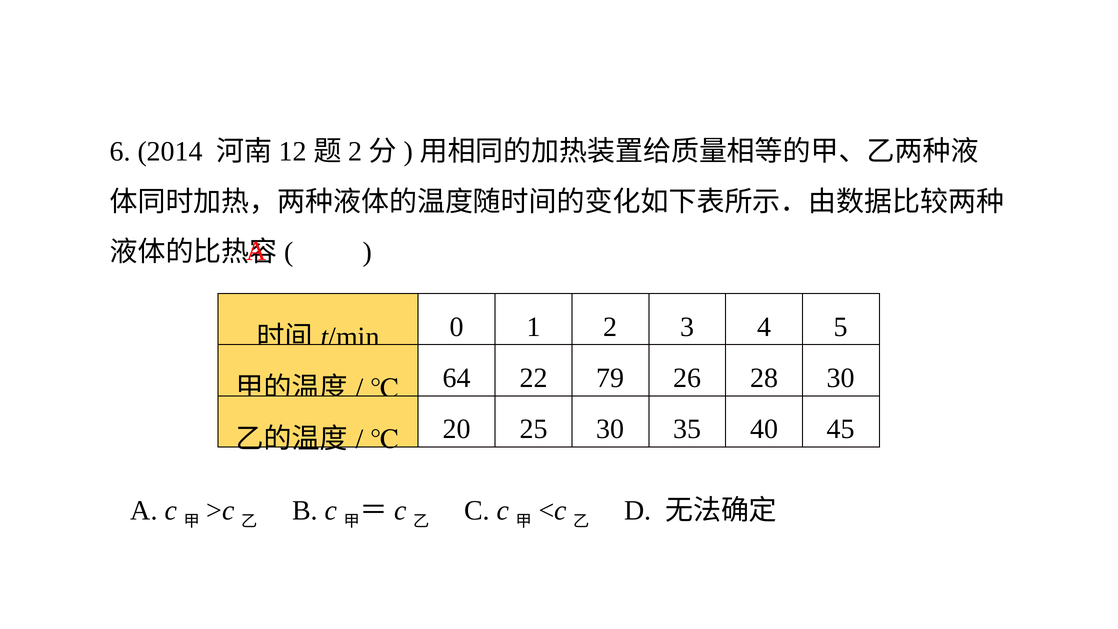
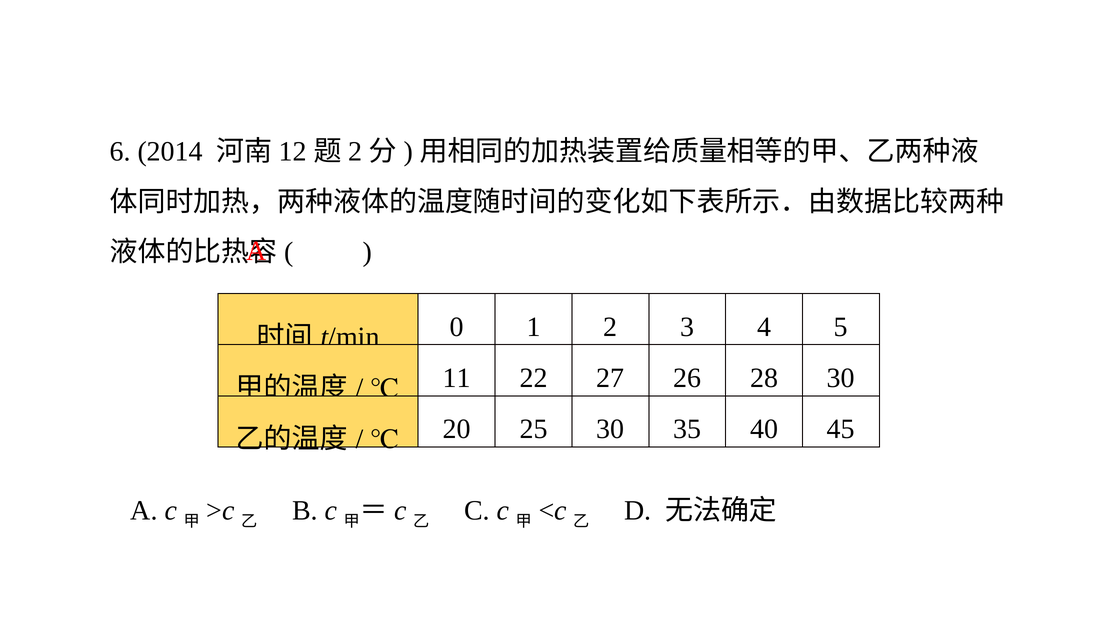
64: 64 -> 11
79: 79 -> 27
